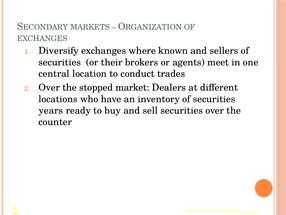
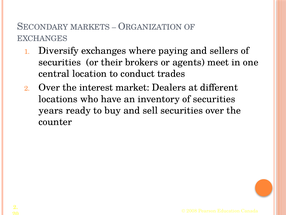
known: known -> paying
stopped: stopped -> interest
